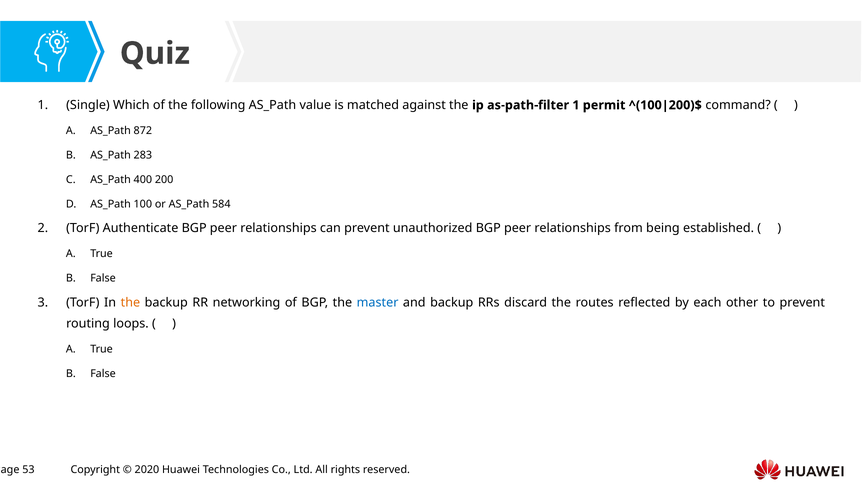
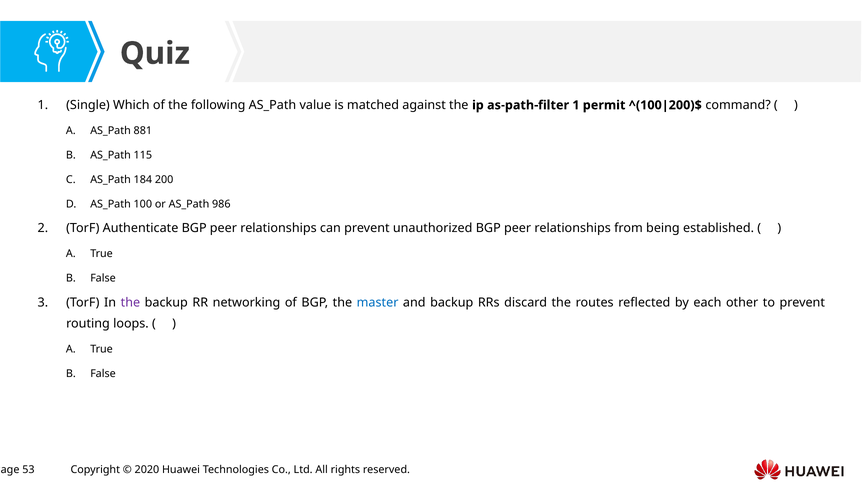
872: 872 -> 881
283: 283 -> 115
400: 400 -> 184
584: 584 -> 986
the at (130, 302) colour: orange -> purple
